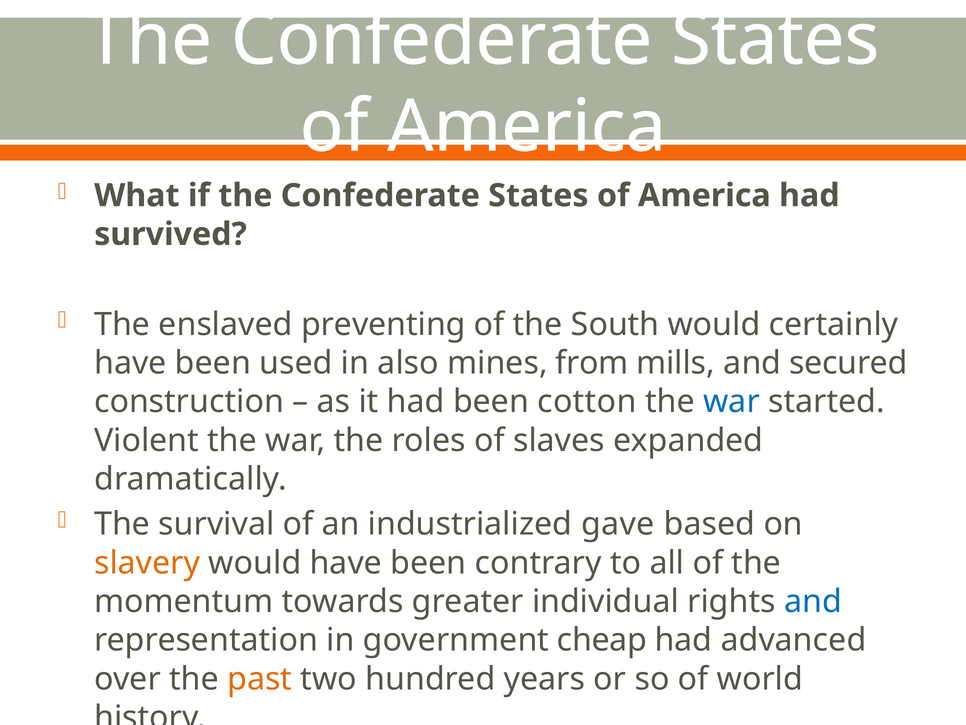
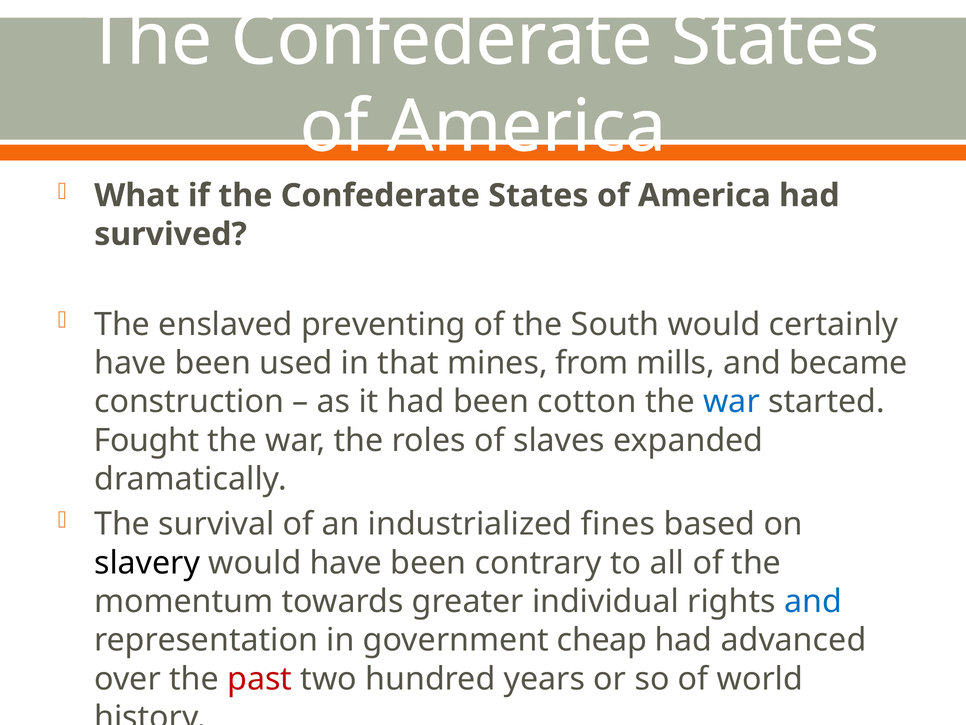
also: also -> that
secured: secured -> became
Violent: Violent -> Fought
gave: gave -> fines
slavery colour: orange -> black
past colour: orange -> red
